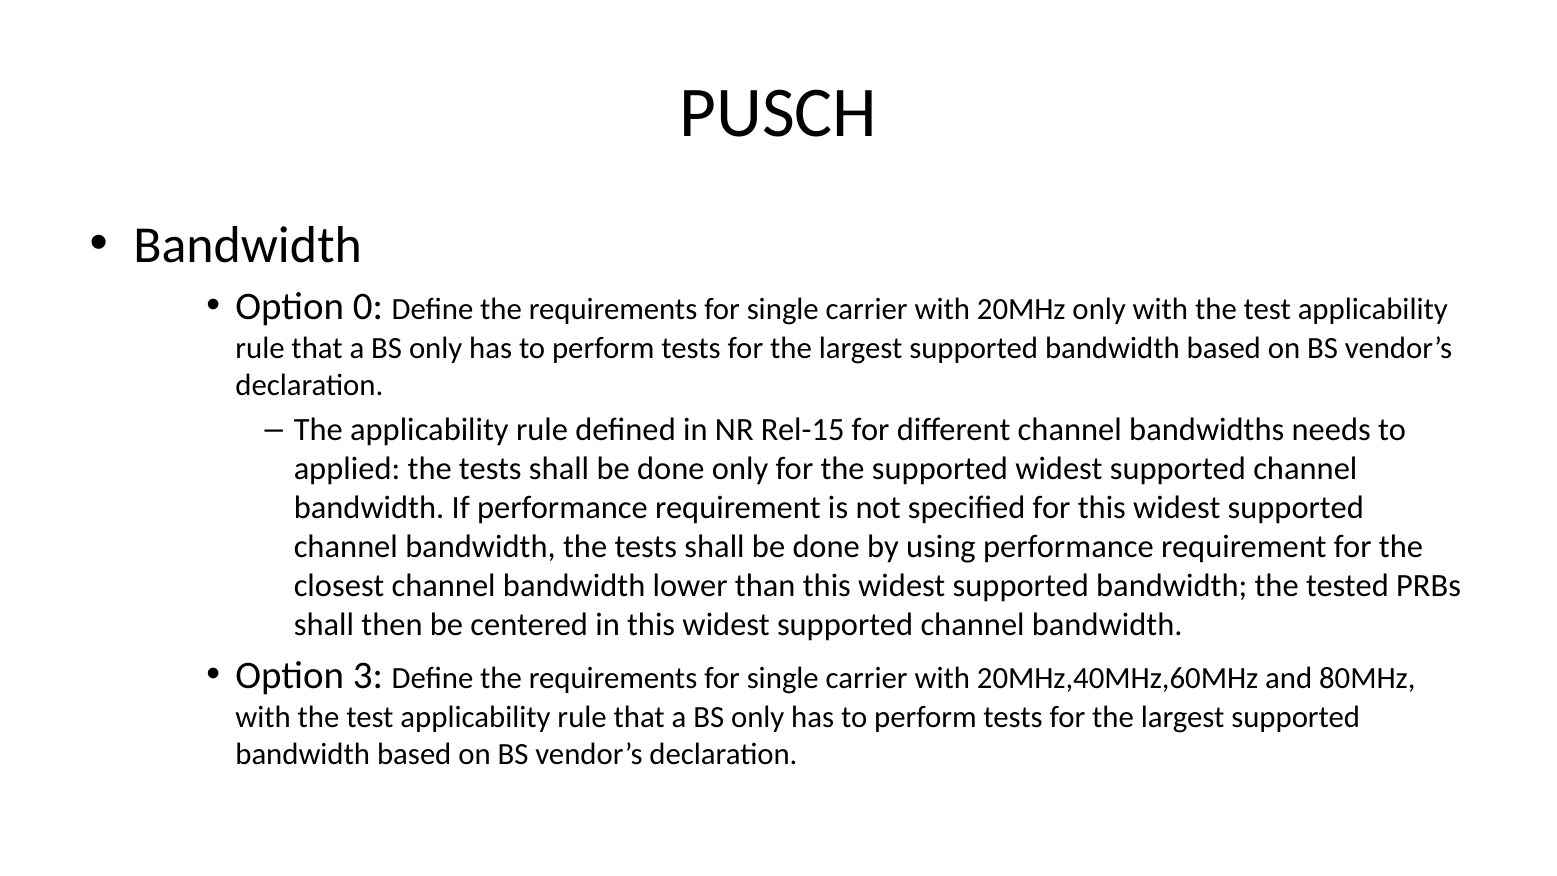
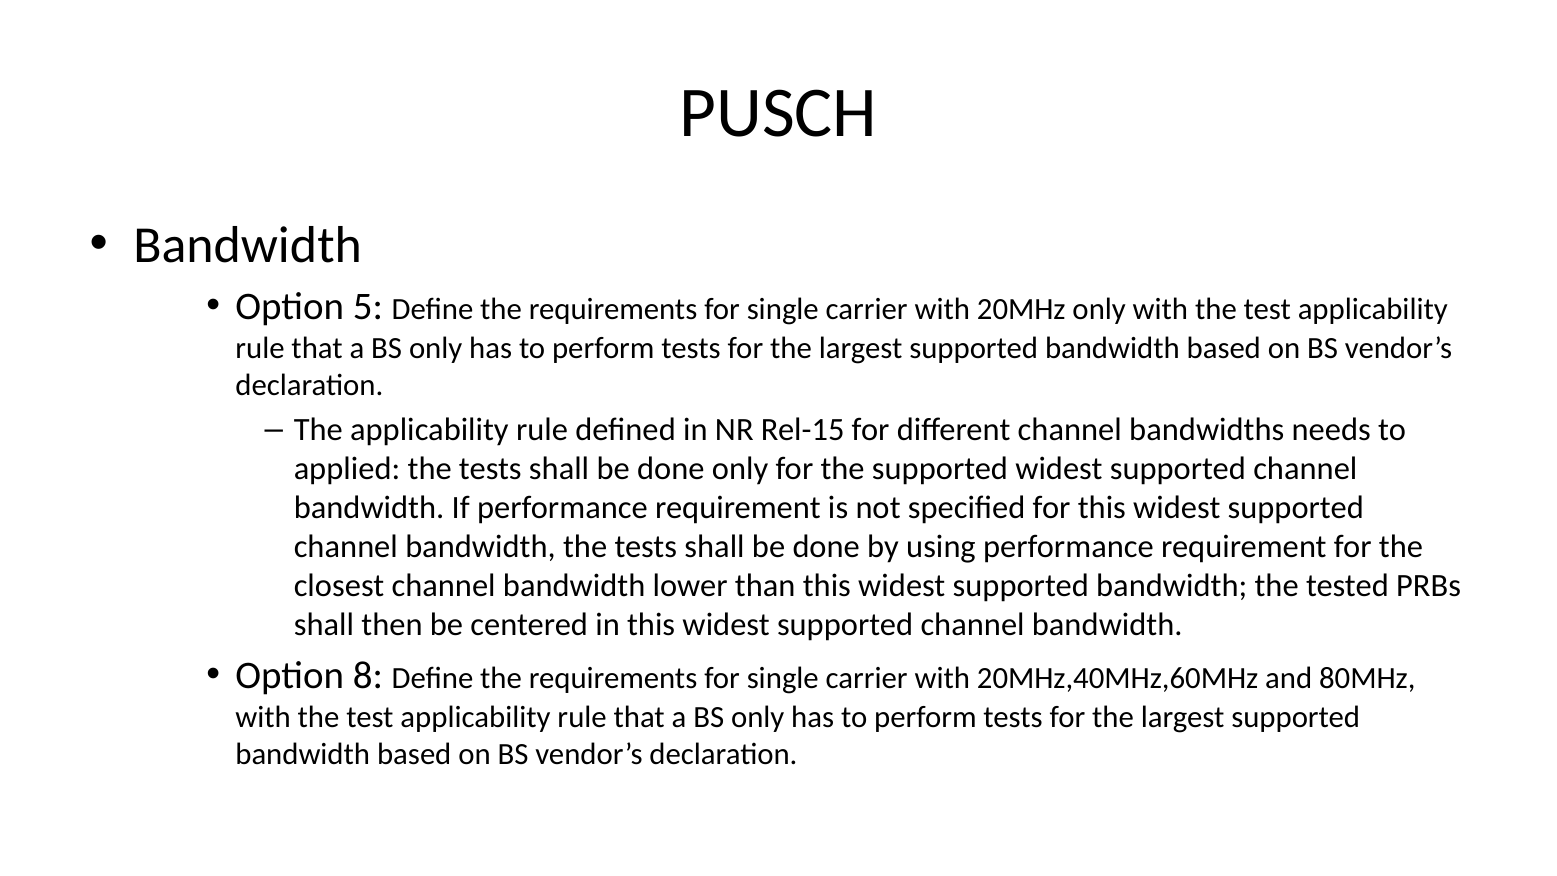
0: 0 -> 5
3: 3 -> 8
